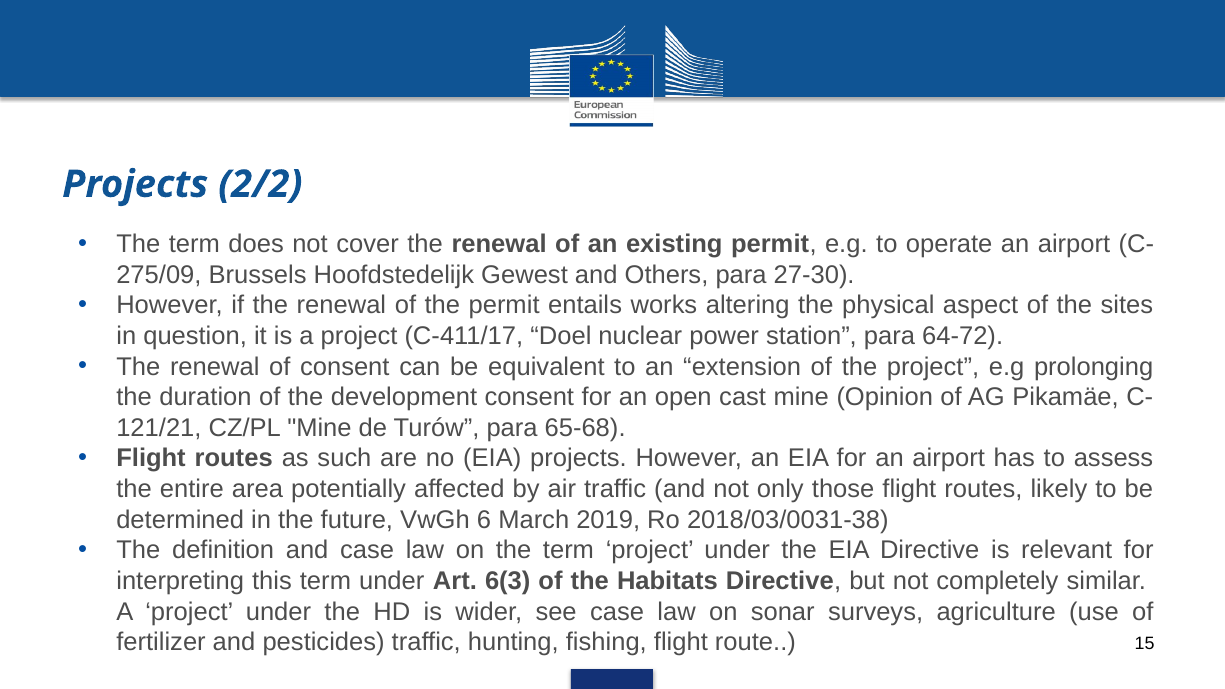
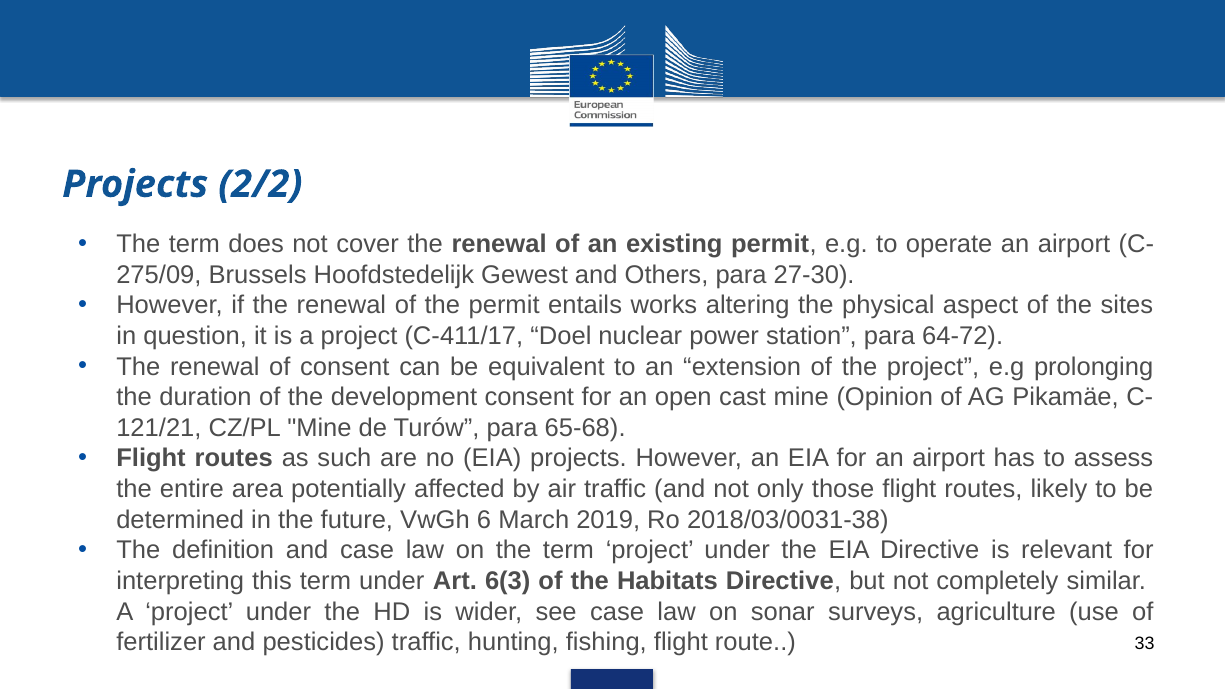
15: 15 -> 33
